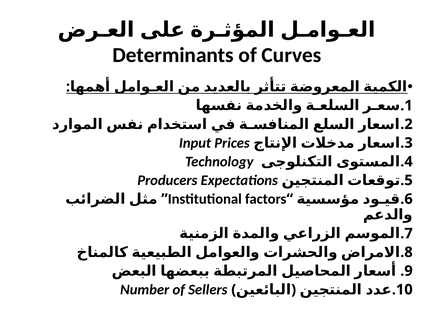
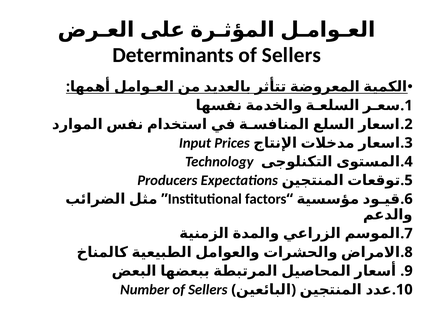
Determinants of Curves: Curves -> Sellers
